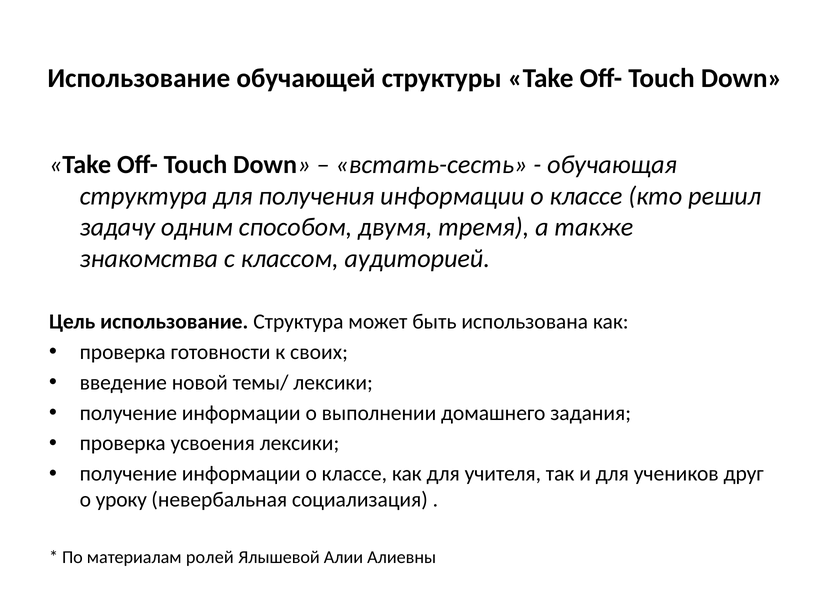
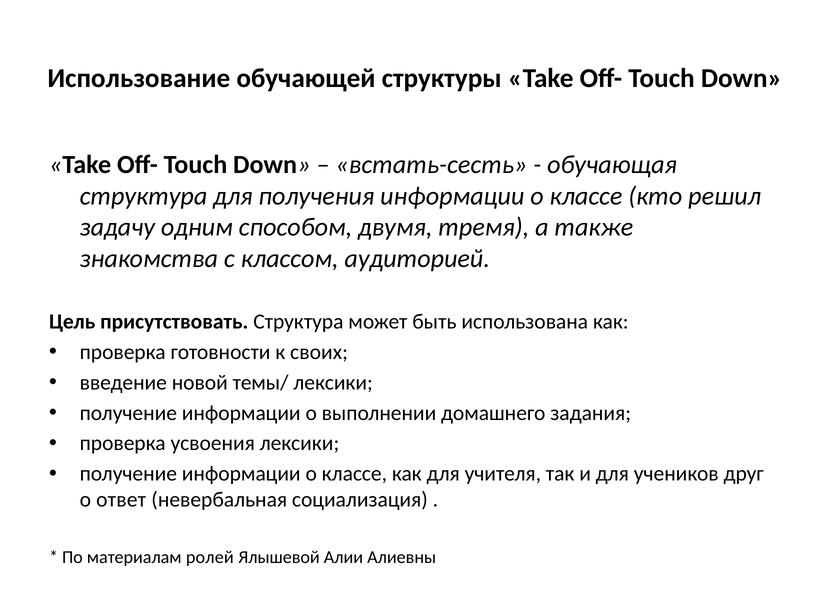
Цель использование: использование -> присутствовать
уроку: уроку -> ответ
